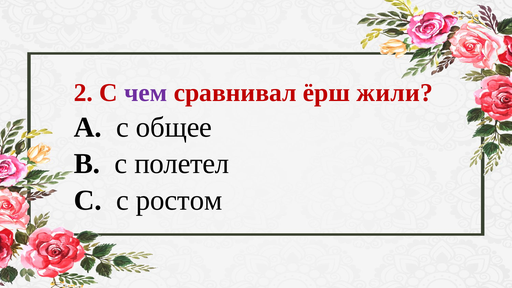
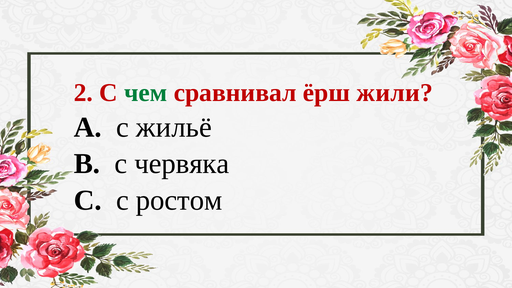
чем colour: purple -> green
общее: общее -> жильё
полетел: полетел -> червяка
